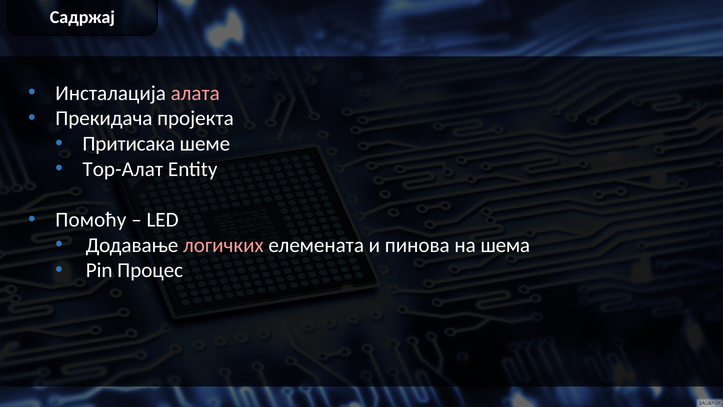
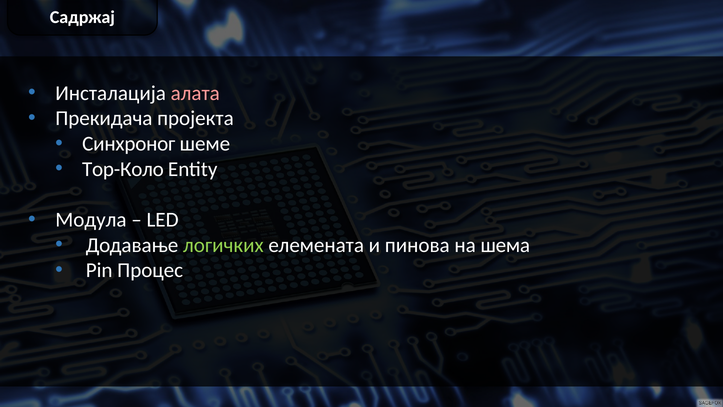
Притисака: Притисака -> Синхроног
Top-Алат: Top-Алат -> Top-Коло
Помоћу: Помоћу -> Модула
логичких colour: pink -> light green
